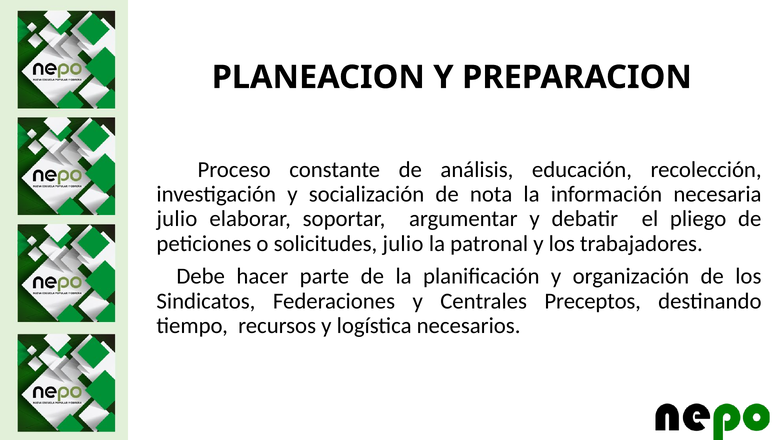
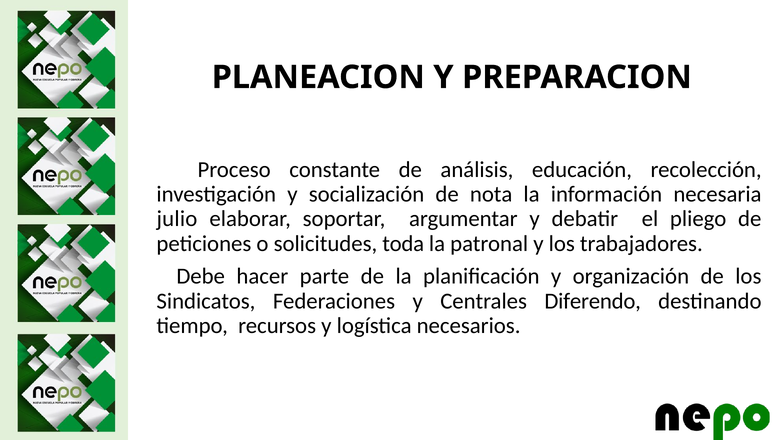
solicitudes julio: julio -> toda
Preceptos: Preceptos -> Diferendo
